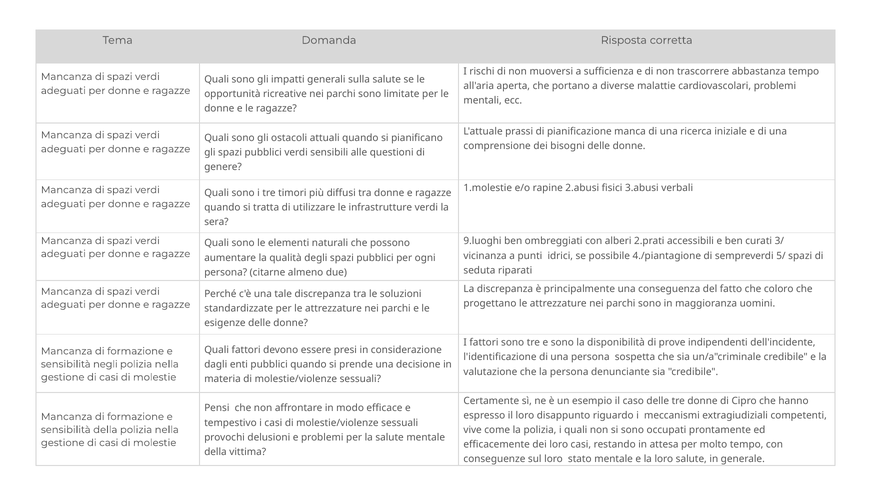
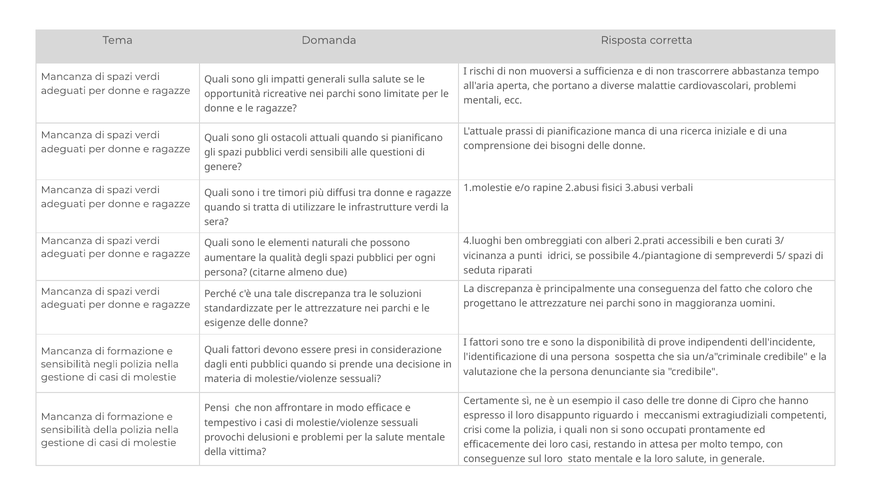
9.luoghi: 9.luoghi -> 4.luoghi
vive: vive -> crisi
